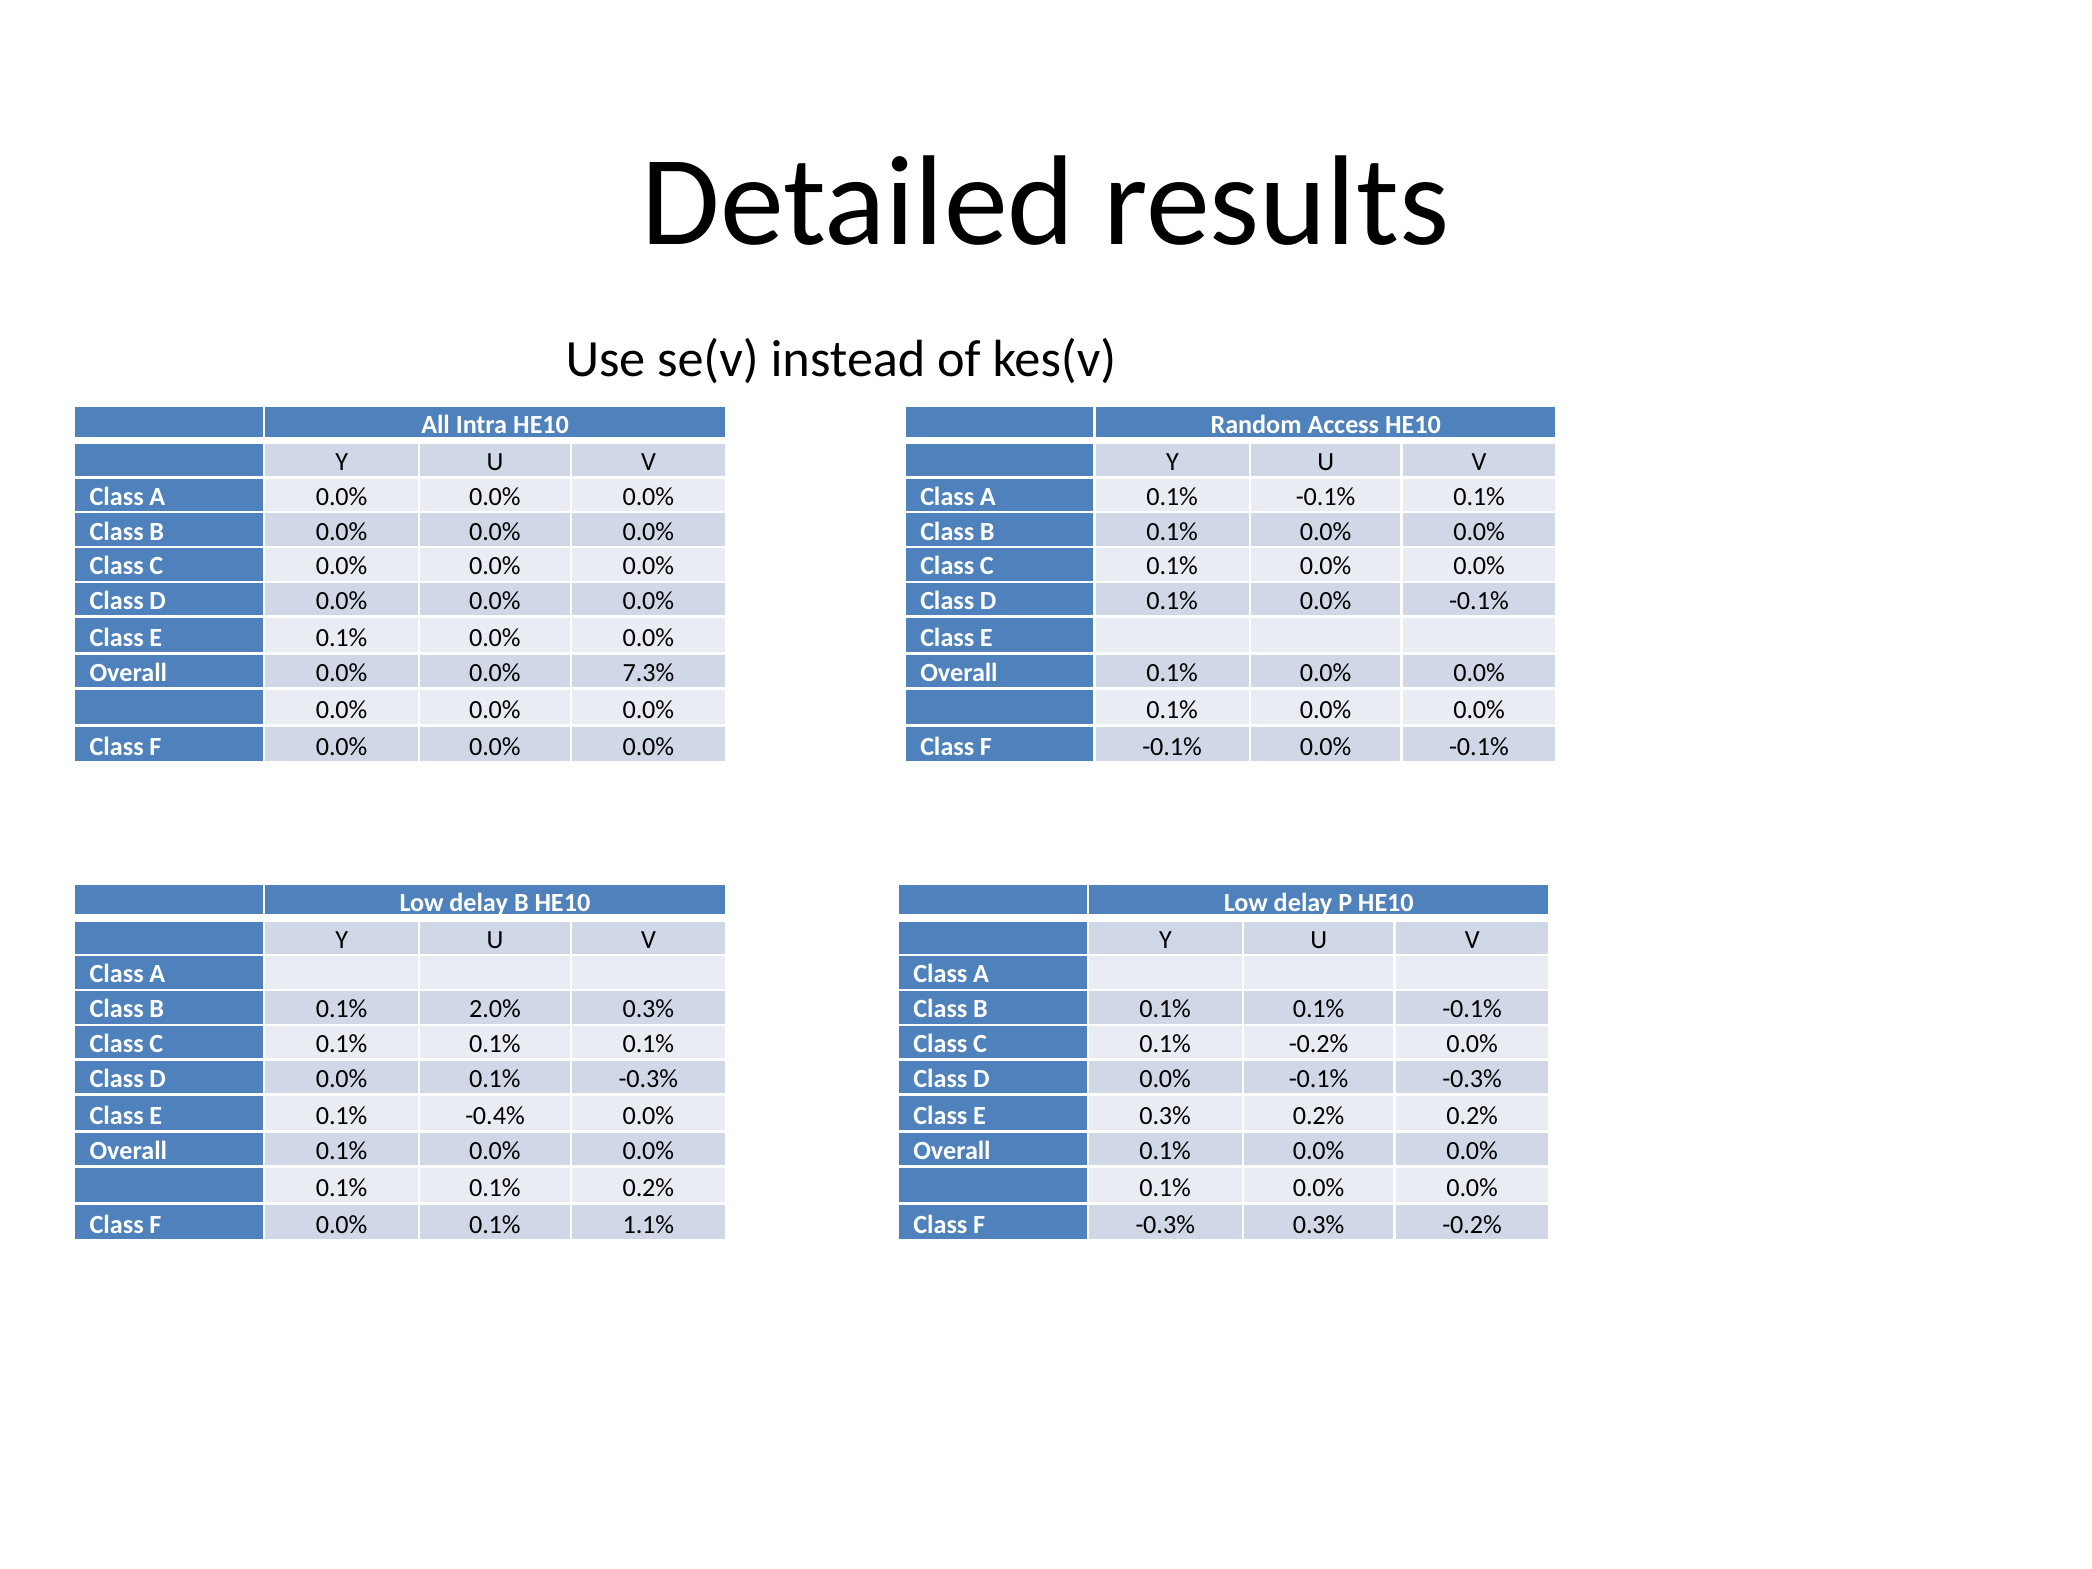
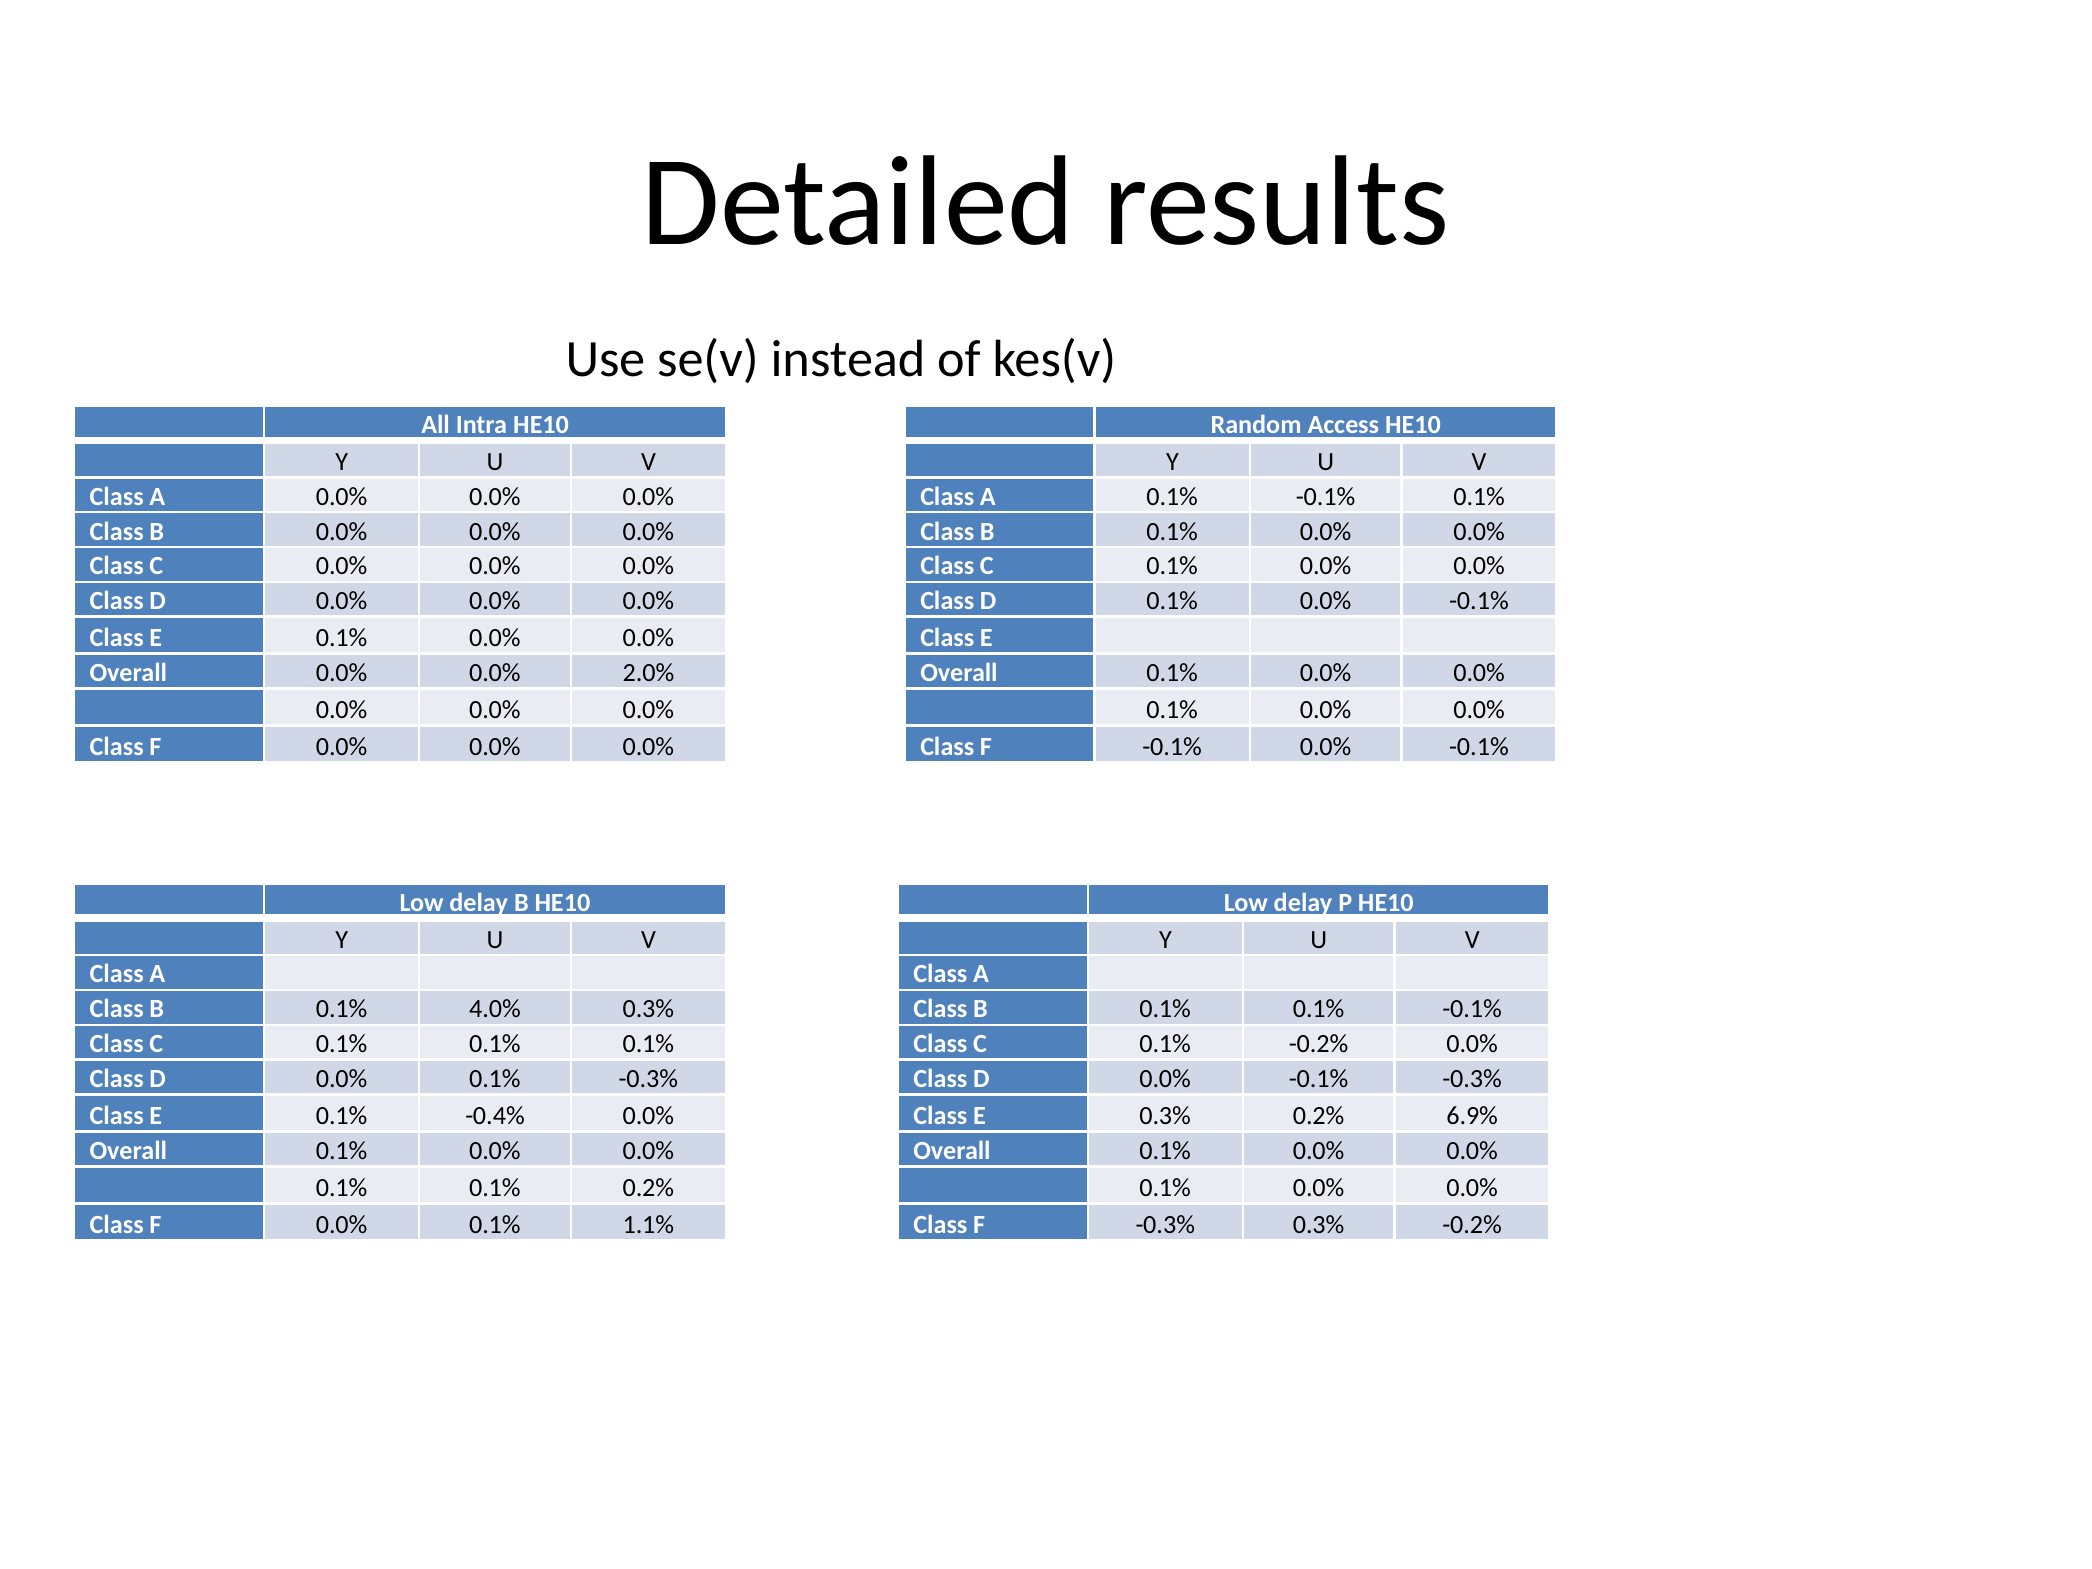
7.3%: 7.3% -> 2.0%
2.0%: 2.0% -> 4.0%
0.2% 0.2%: 0.2% -> 6.9%
